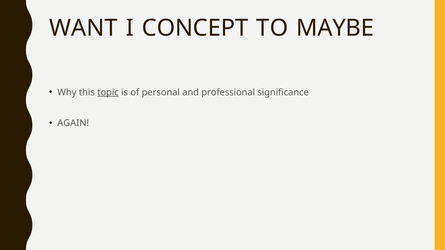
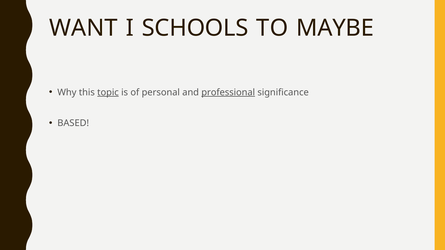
CONCEPT: CONCEPT -> SCHOOLS
professional underline: none -> present
AGAIN: AGAIN -> BASED
